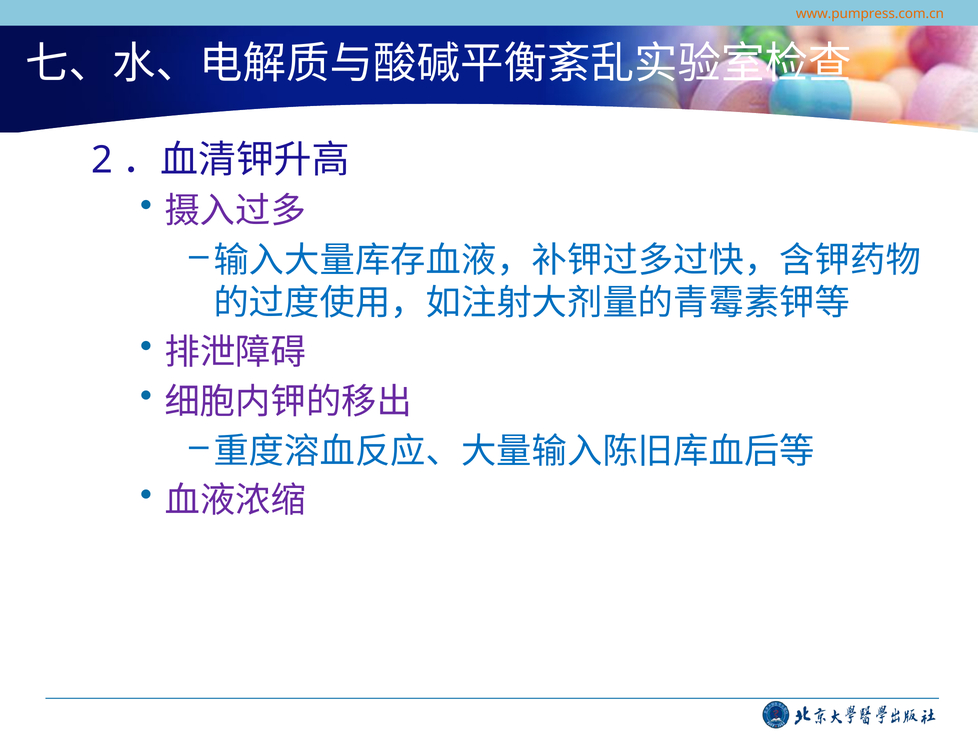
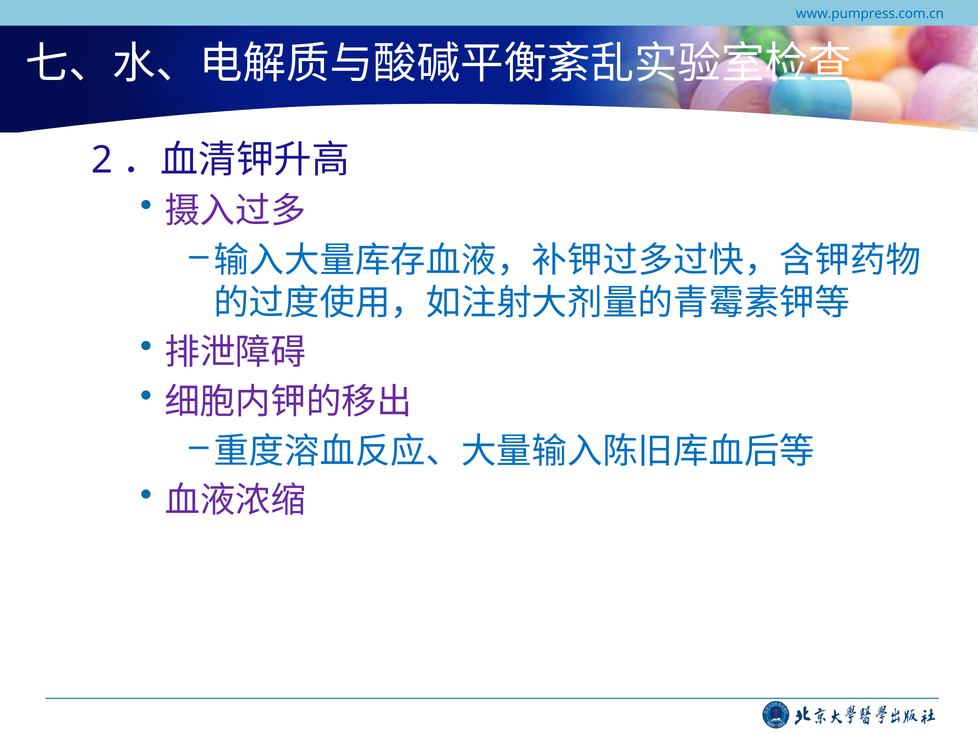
www.pumpress.com.cn colour: orange -> blue
